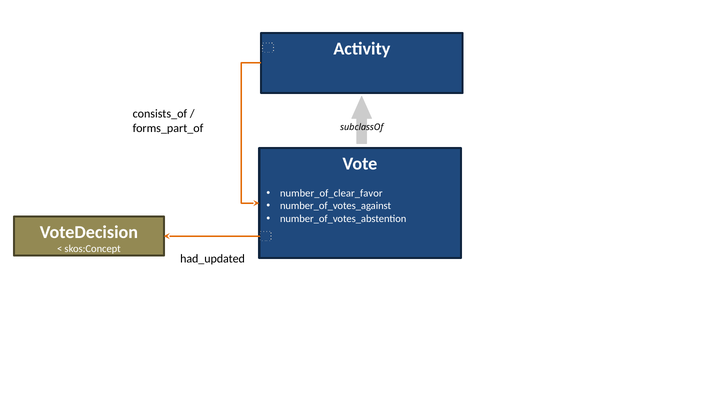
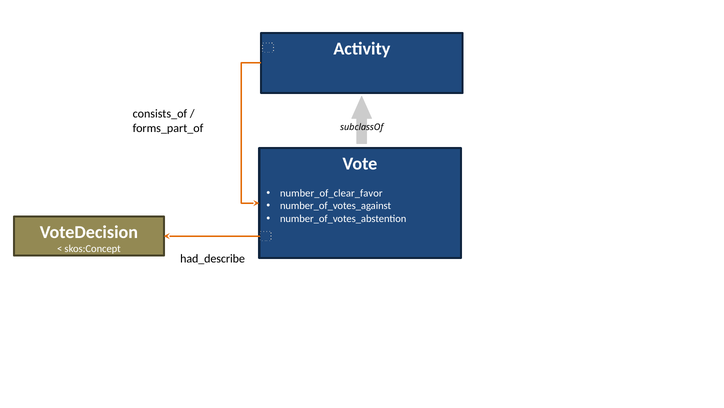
had_updated: had_updated -> had_describe
